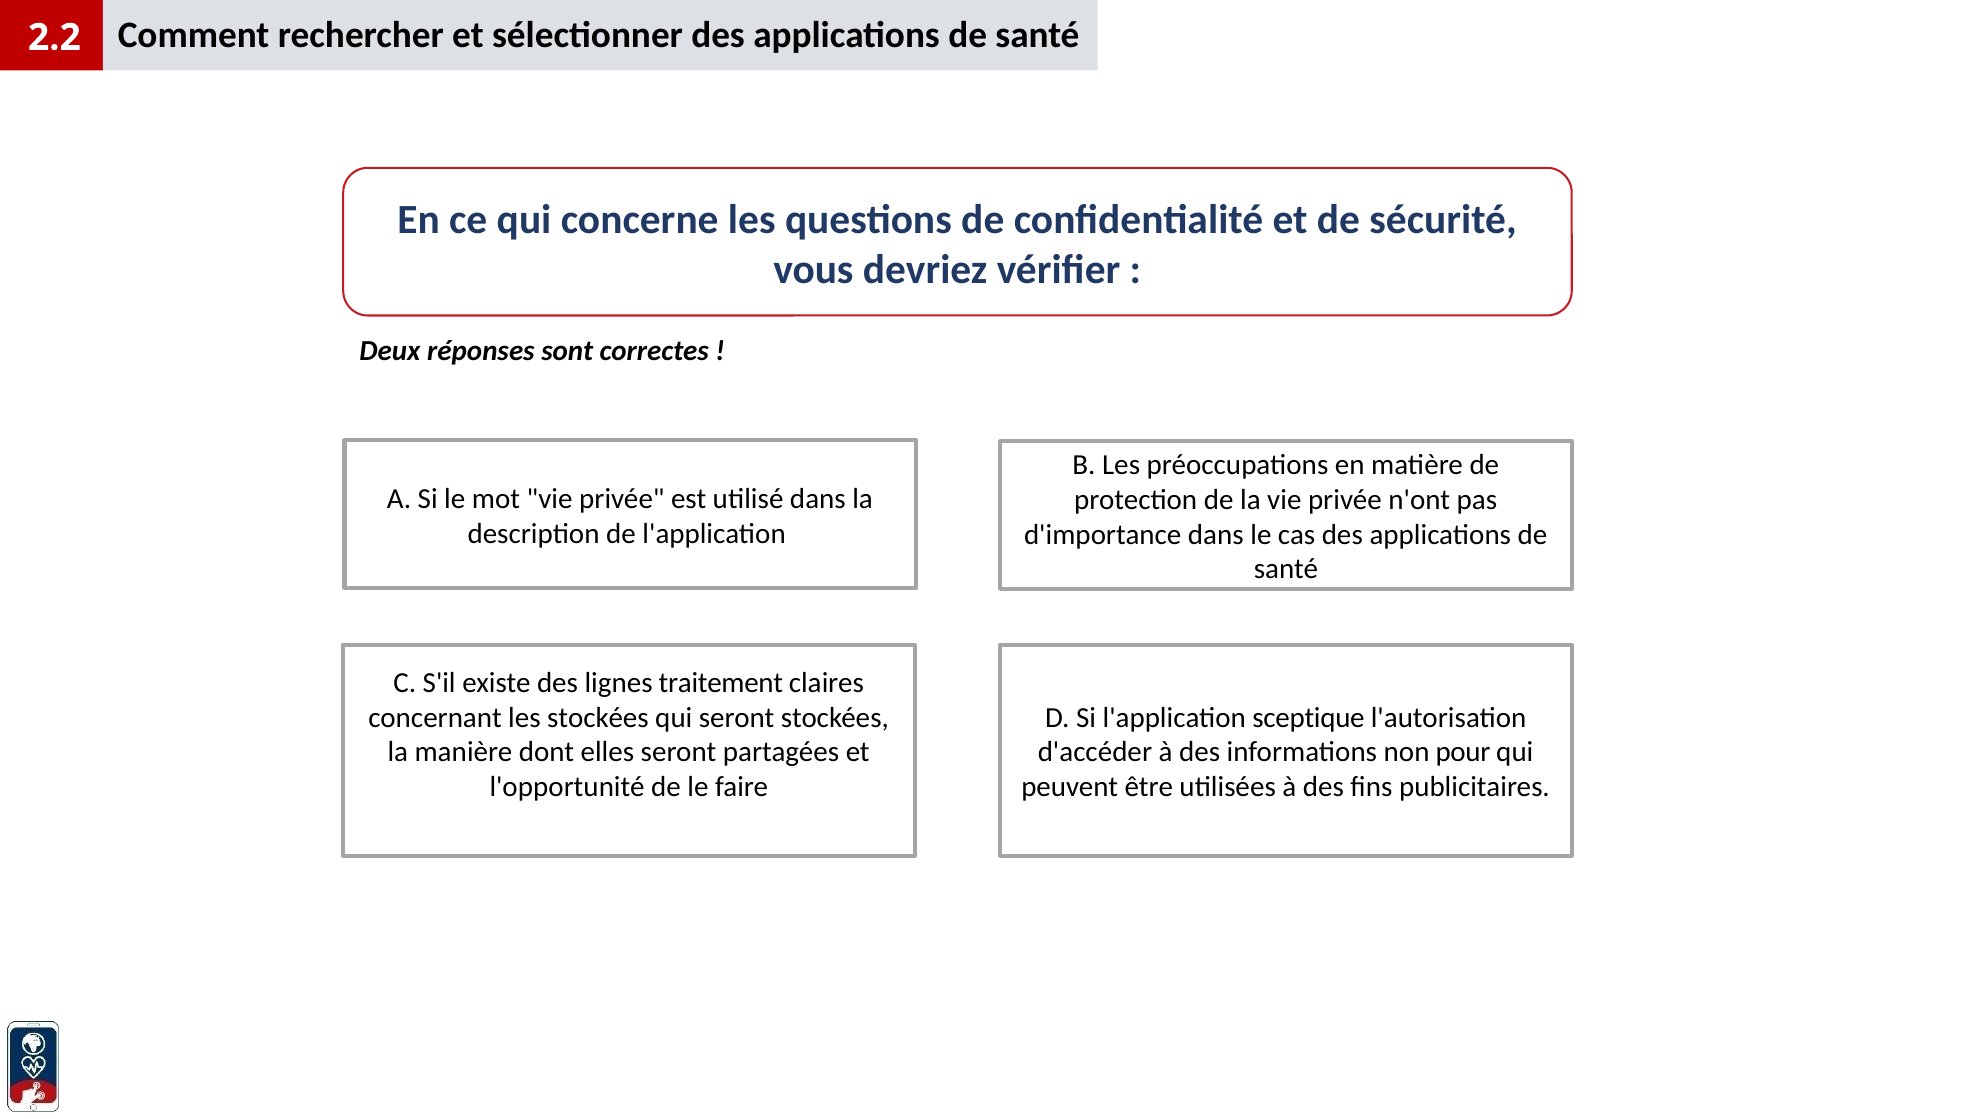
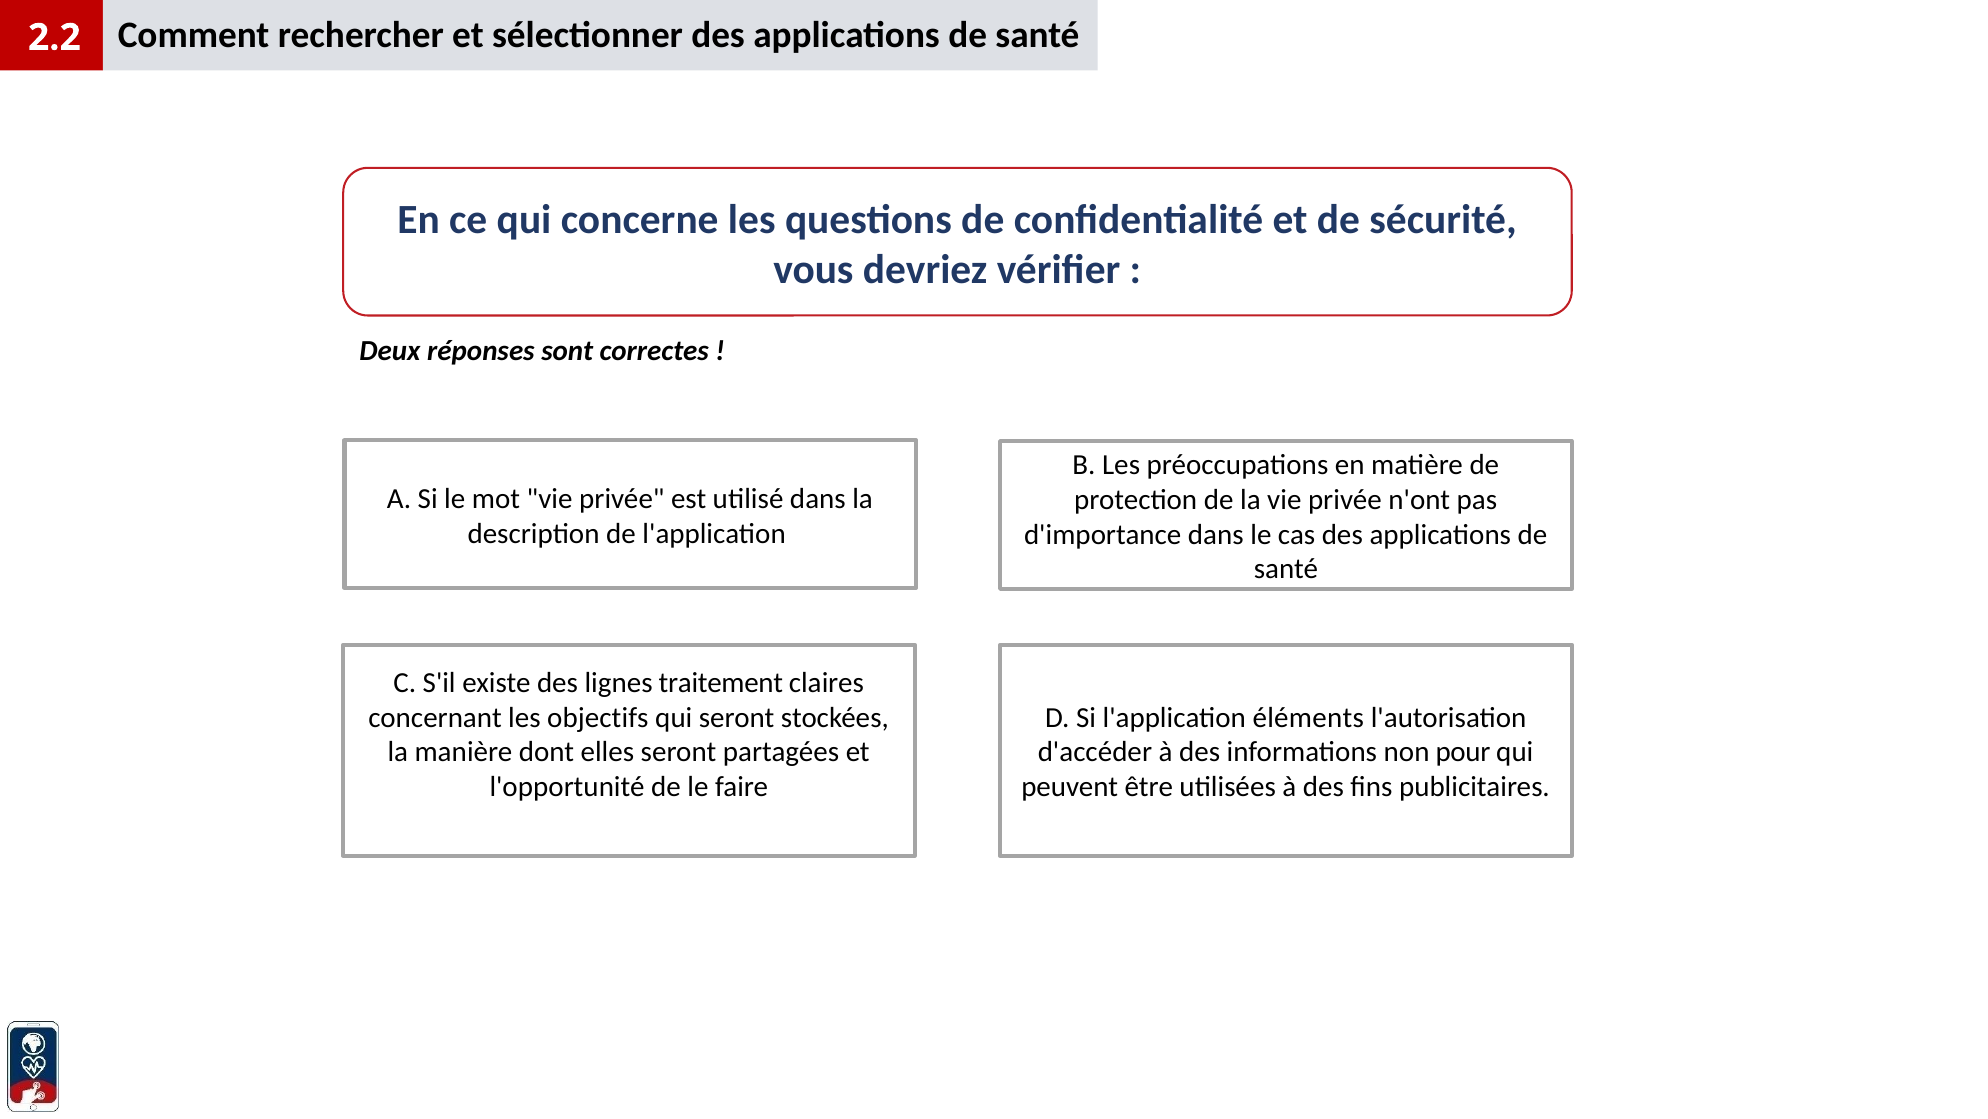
les stockées: stockées -> objectifs
sceptique: sceptique -> éléments
